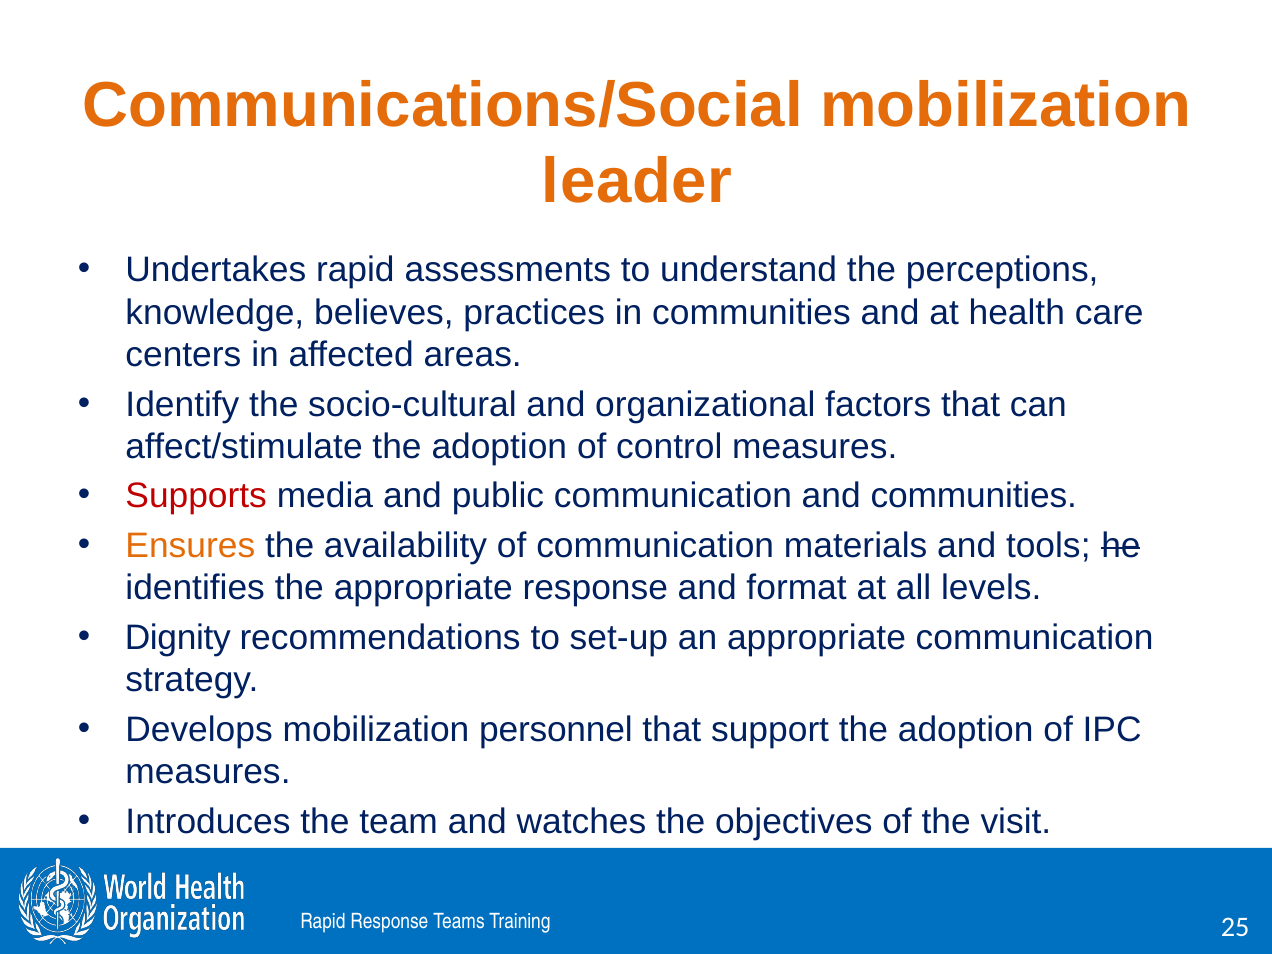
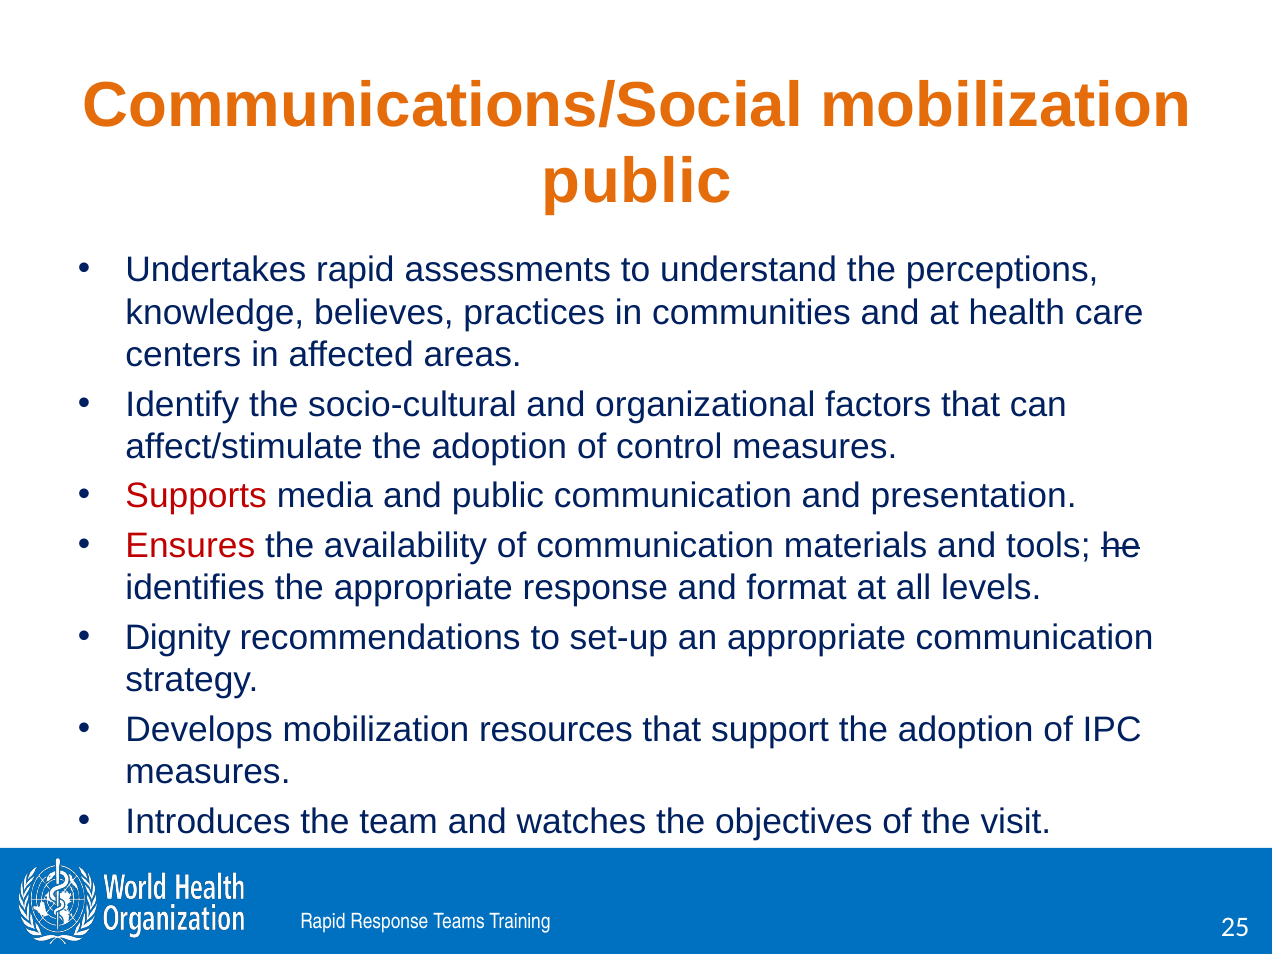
leader at (637, 182): leader -> public
and communities: communities -> presentation
Ensures colour: orange -> red
personnel: personnel -> resources
